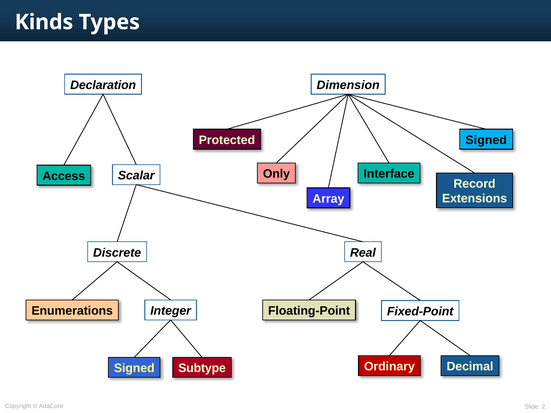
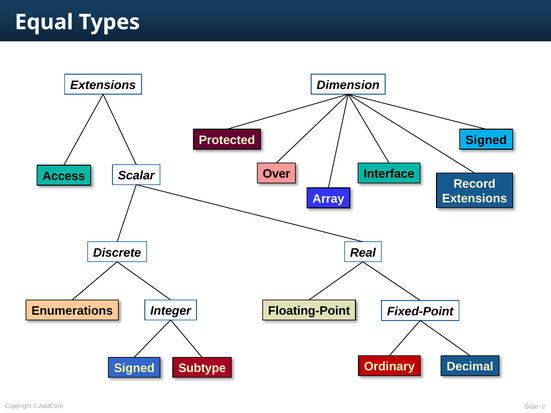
Kinds: Kinds -> Equal
Declaration at (103, 85): Declaration -> Extensions
Only: Only -> Over
